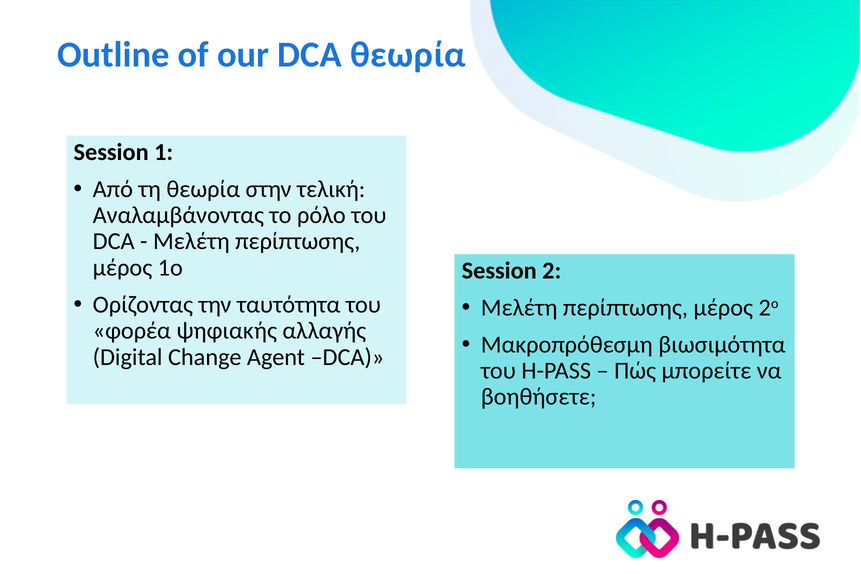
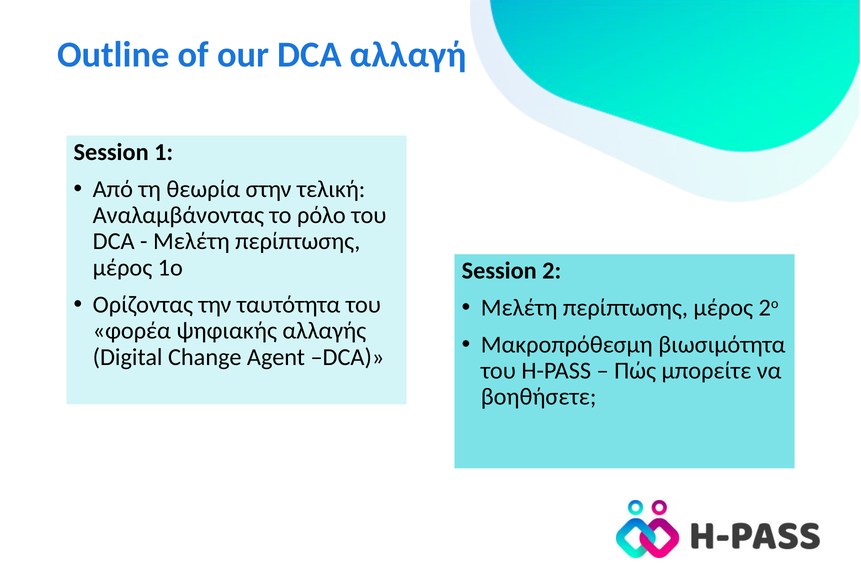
DCA θεωρία: θεωρία -> αλλαγή
